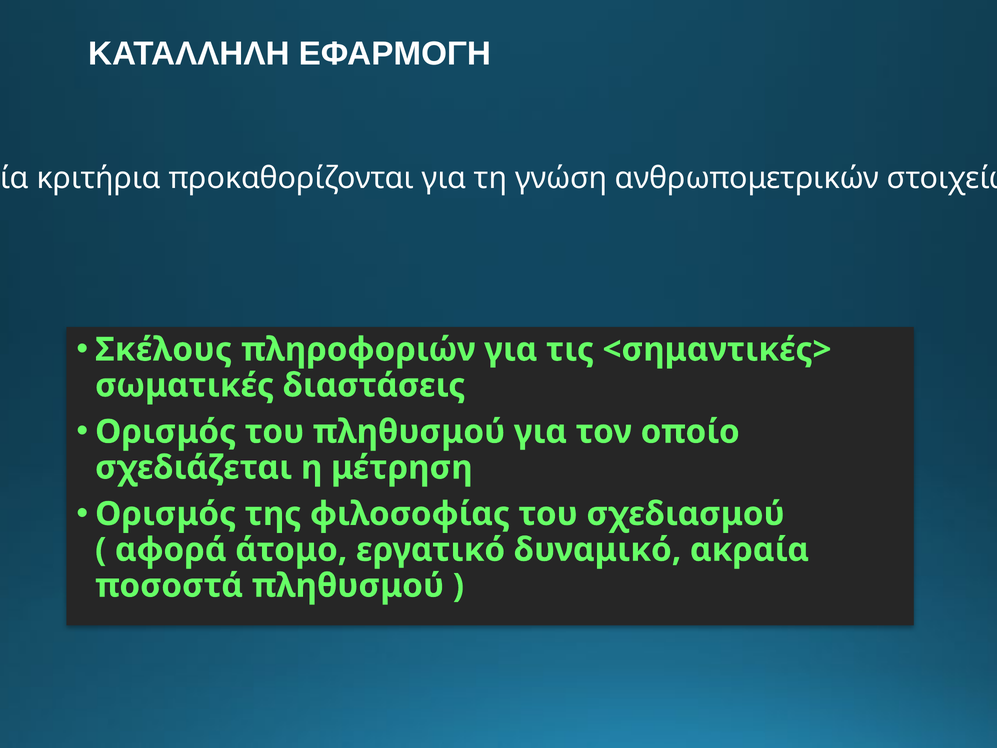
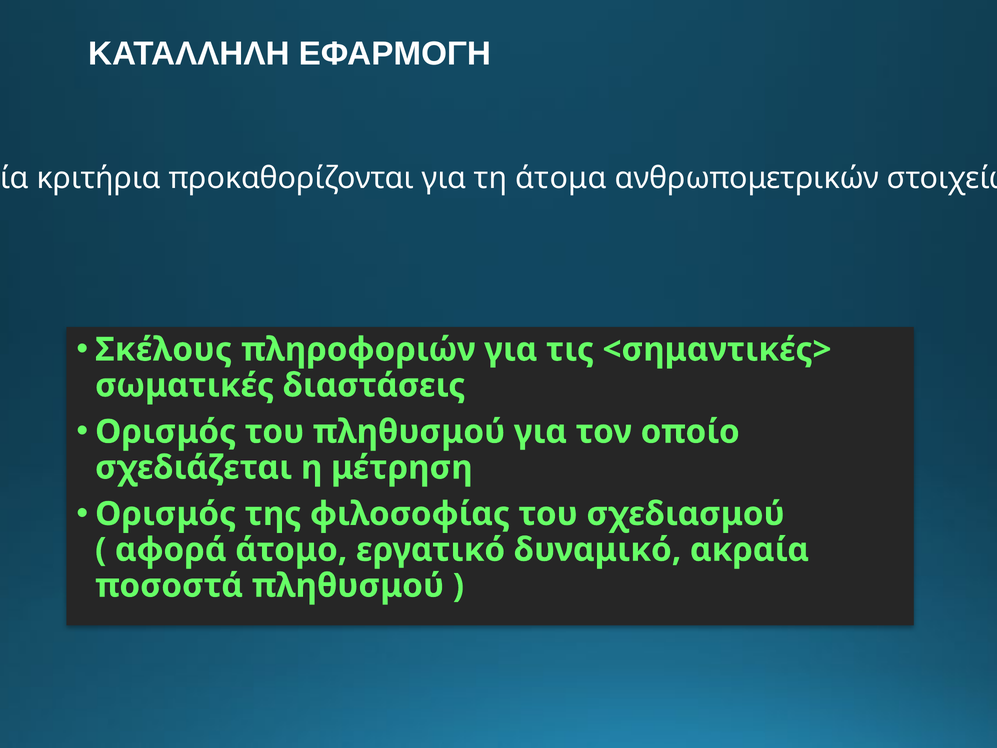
γνώση: γνώση -> άτομα
